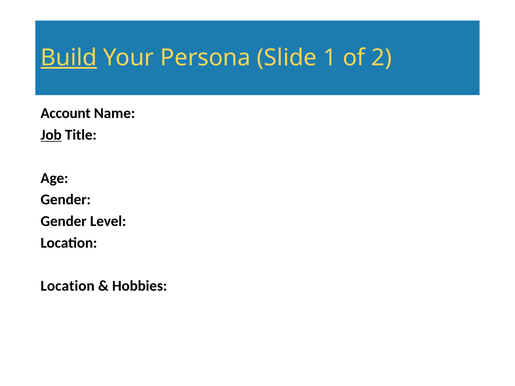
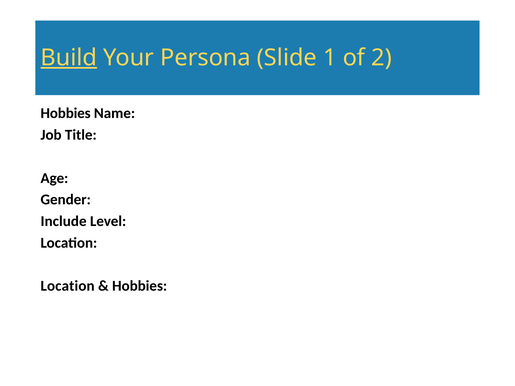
Account at (66, 113): Account -> Hobbies
Job underline: present -> none
Gender at (64, 221): Gender -> Include
